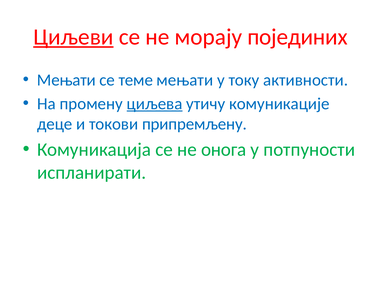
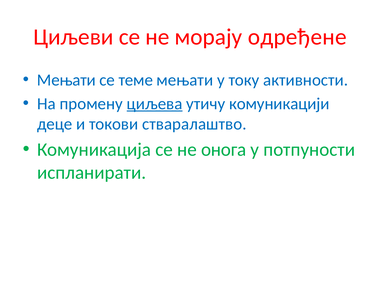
Циљеви underline: present -> none
појединих: појединих -> одређене
комуникације: комуникације -> комуникацији
припремљену: припремљену -> стваралаштво
